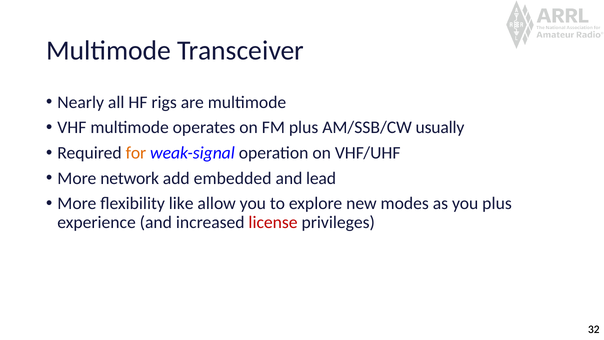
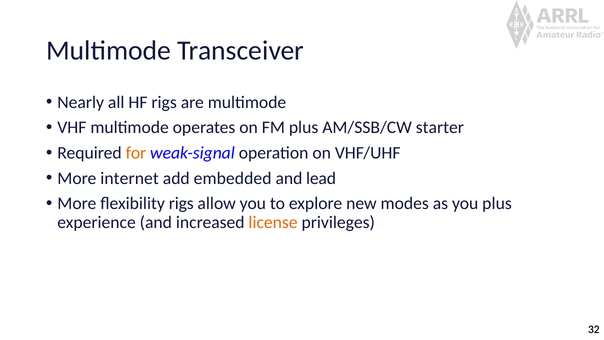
usually: usually -> starter
network: network -> internet
flexibility like: like -> rigs
license colour: red -> orange
